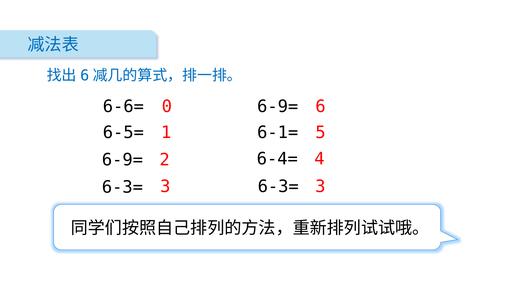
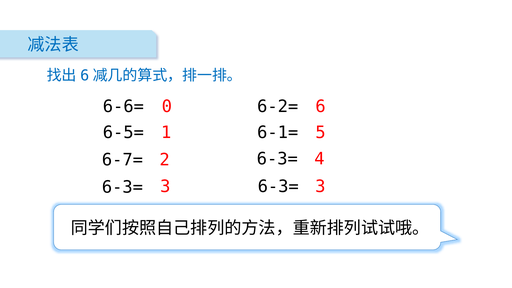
6-6= 6-9=: 6-9= -> 6-2=
6-4= at (277, 159): 6-4= -> 6-3=
6-9= at (122, 160): 6-9= -> 6-7=
